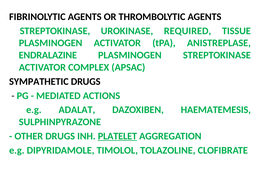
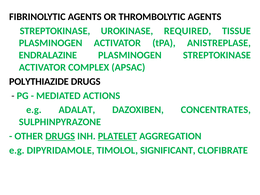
SYMPATHETIC: SYMPATHETIC -> POLYTHIAZIDE
HAEMATEMESIS: HAEMATEMESIS -> CONCENTRATES
DRUGS at (60, 136) underline: none -> present
TOLAZOLINE: TOLAZOLINE -> SIGNIFICANT
